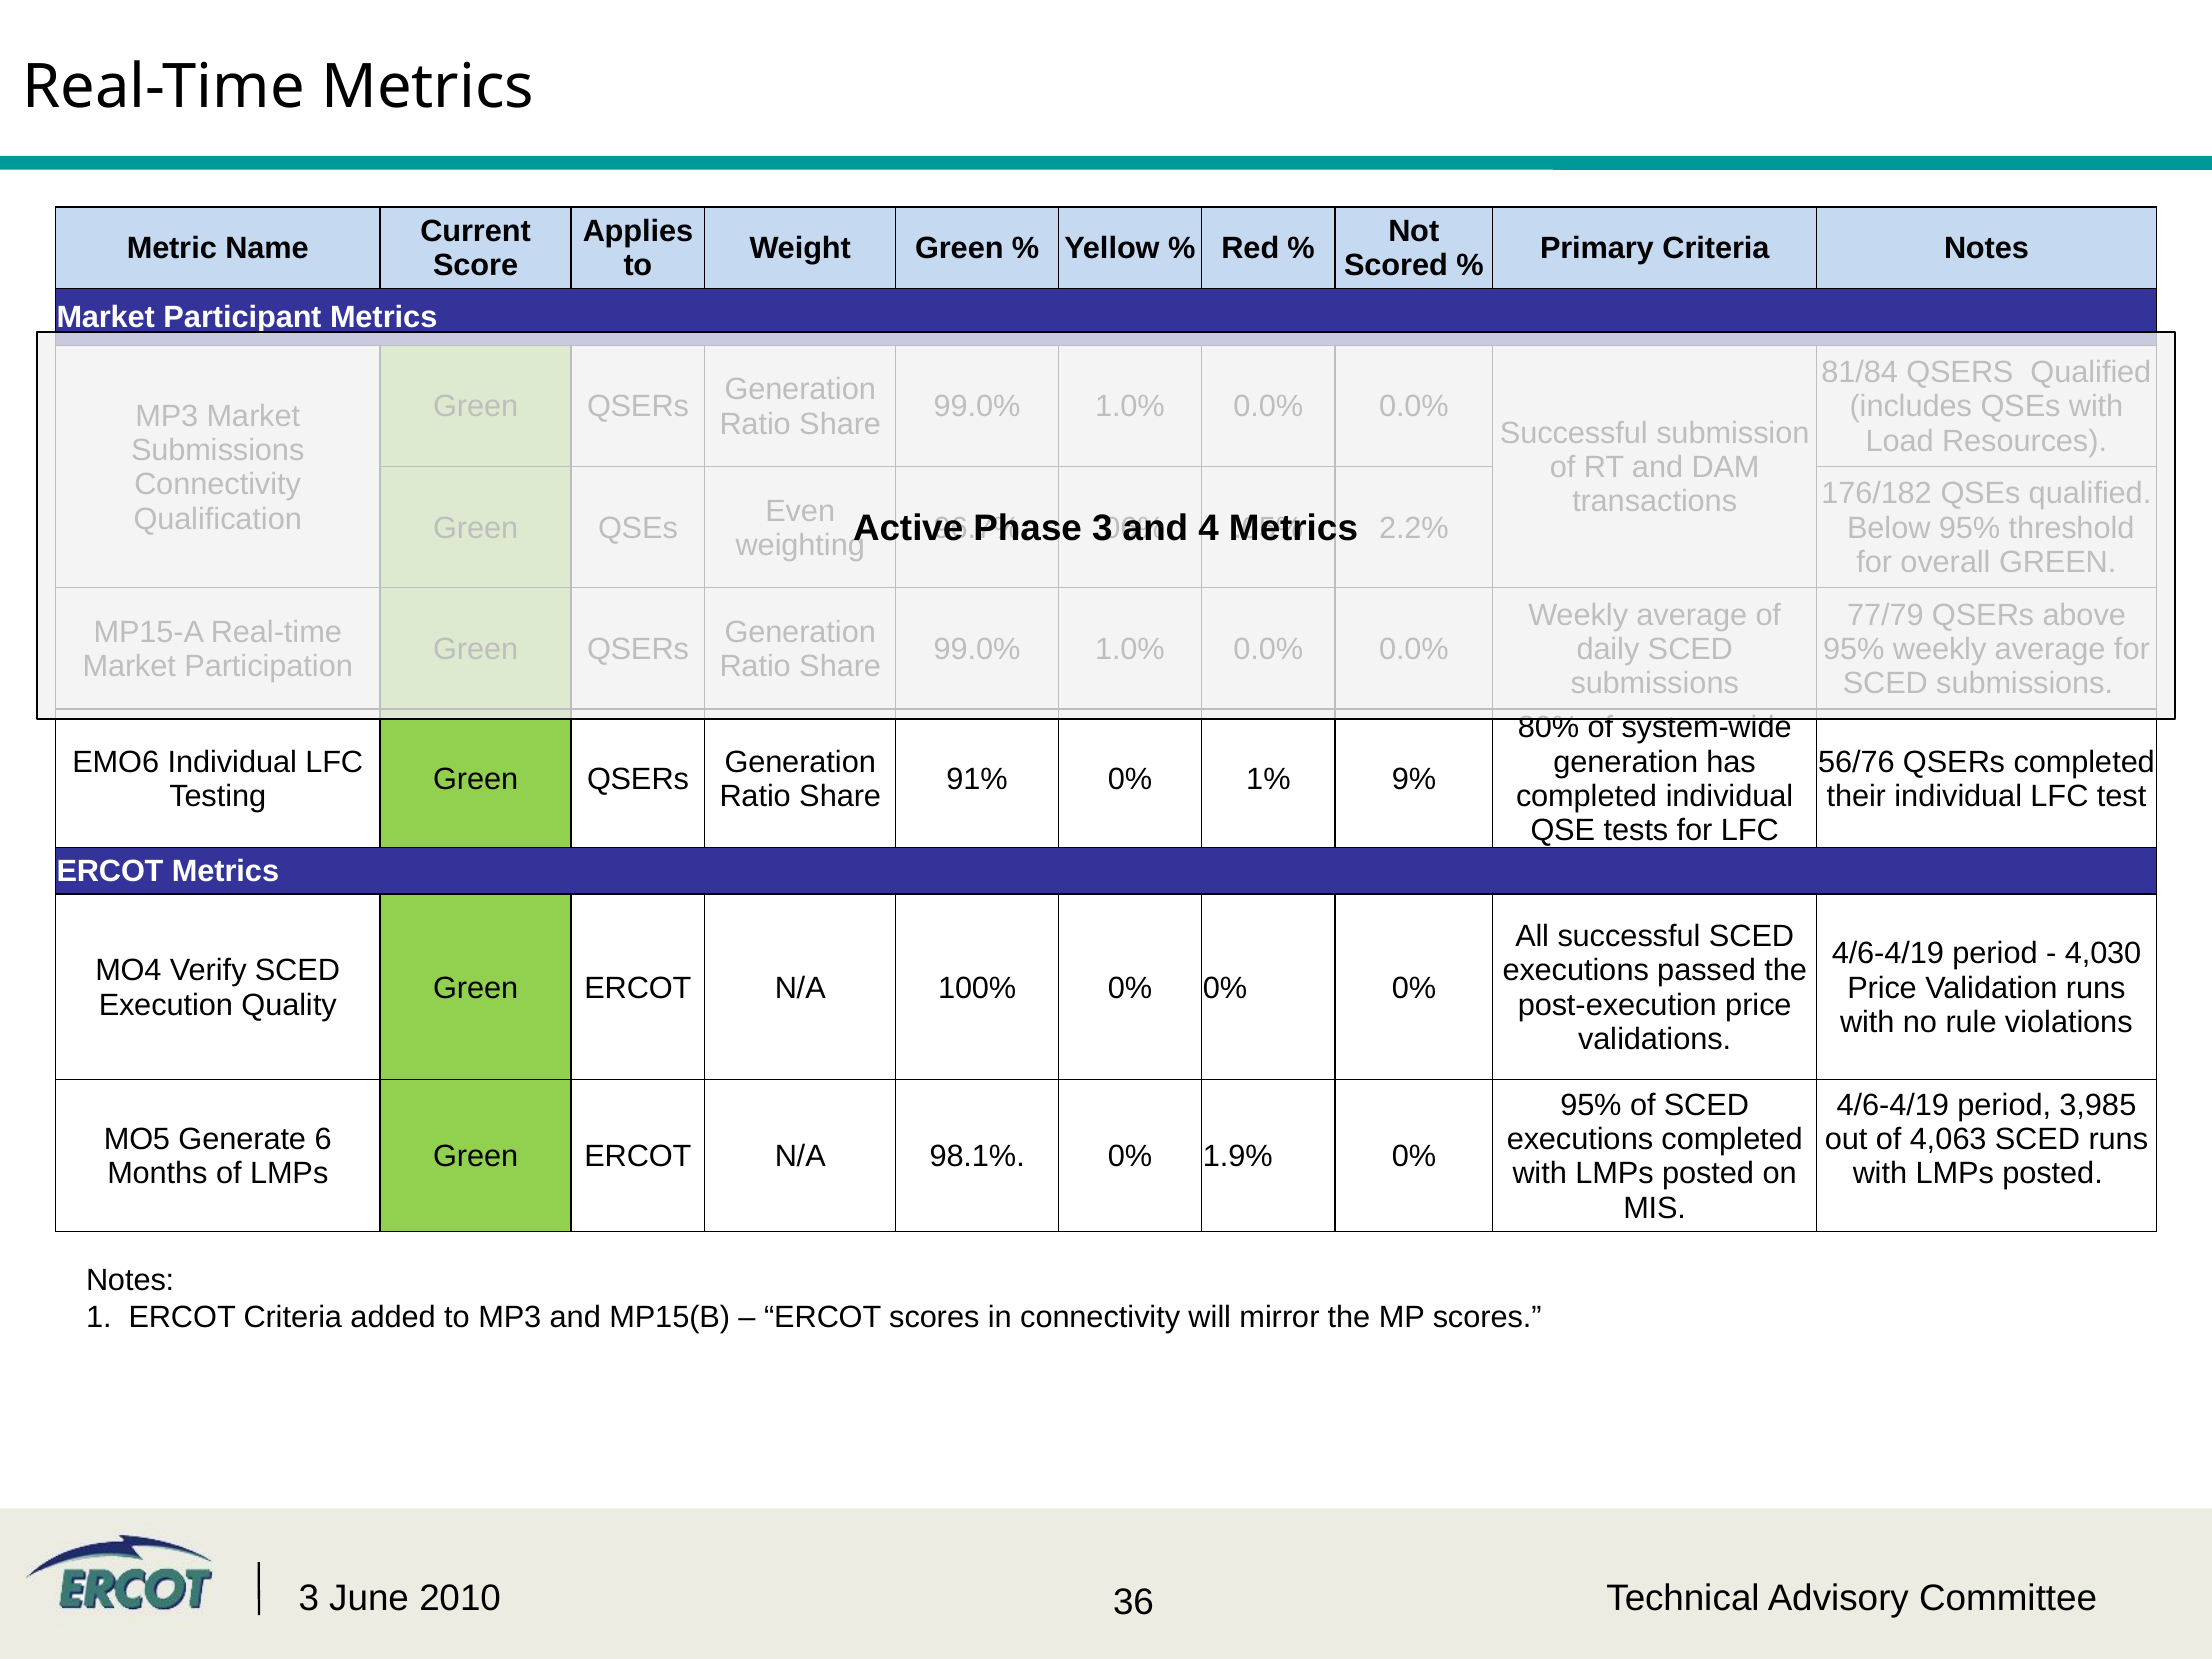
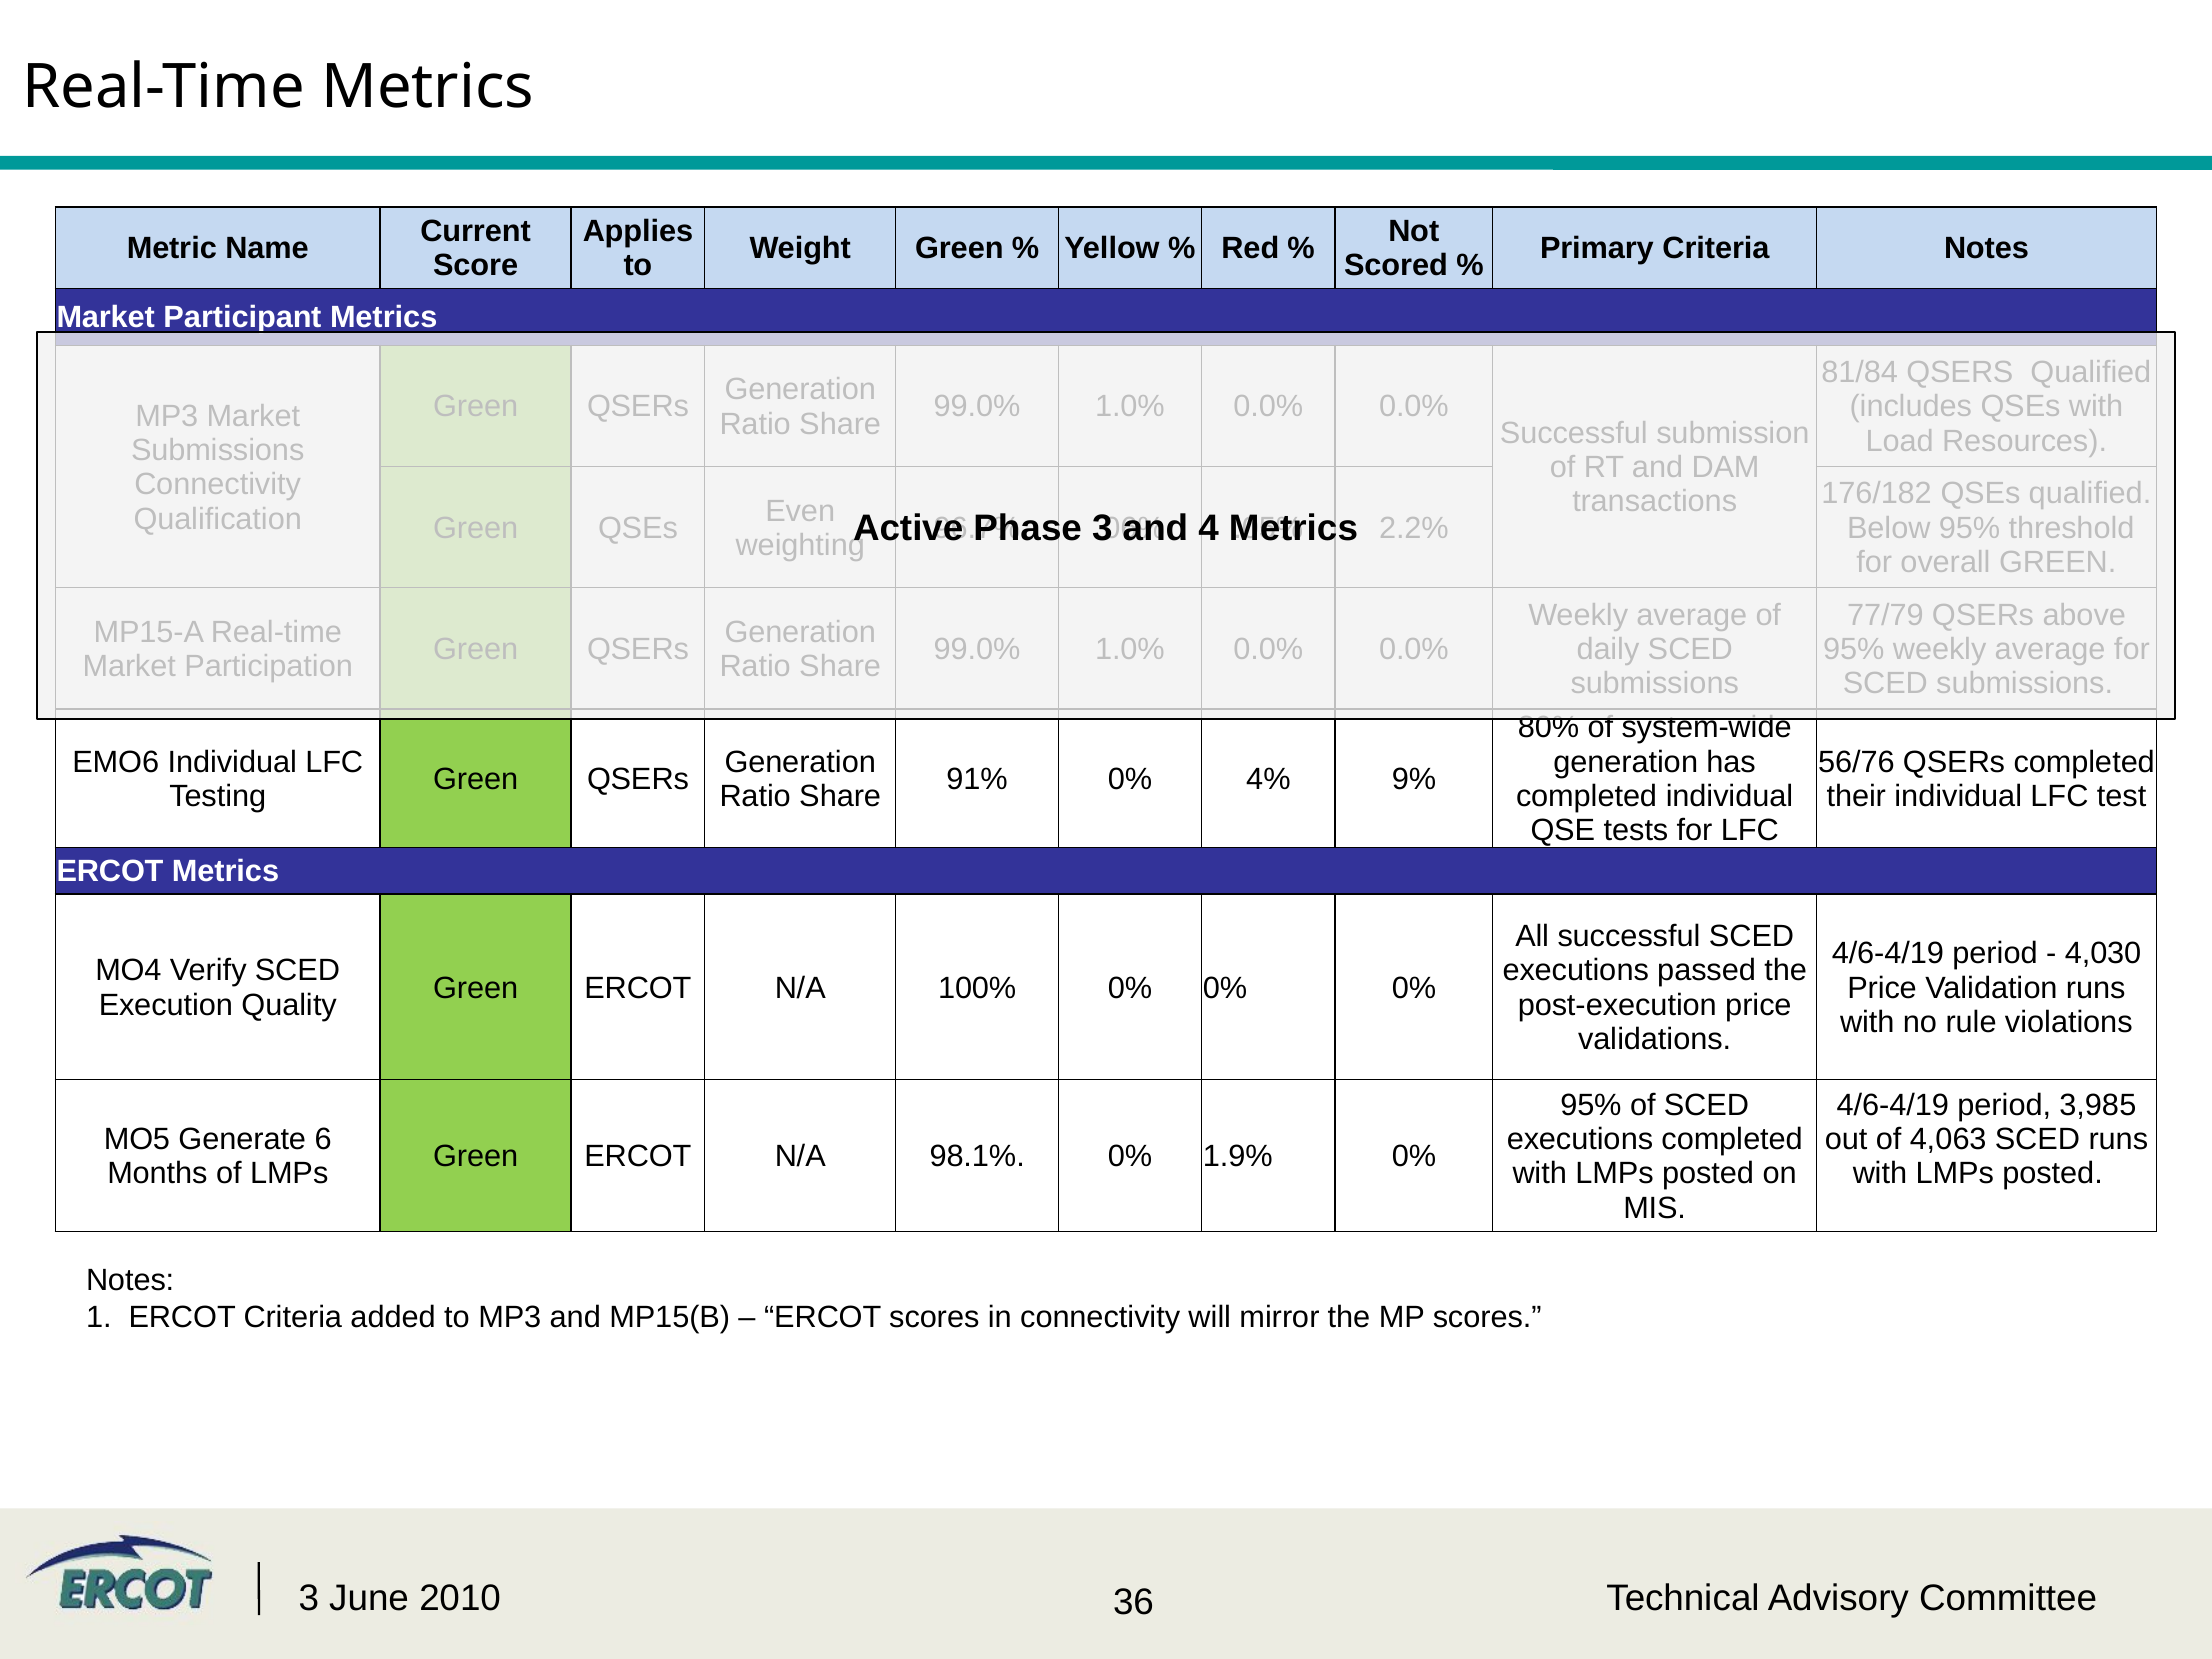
1%: 1% -> 4%
